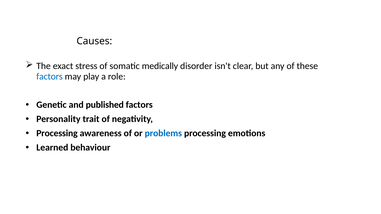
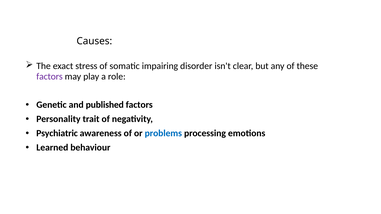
medically: medically -> impairing
factors at (50, 76) colour: blue -> purple
Processing at (57, 133): Processing -> Psychiatric
